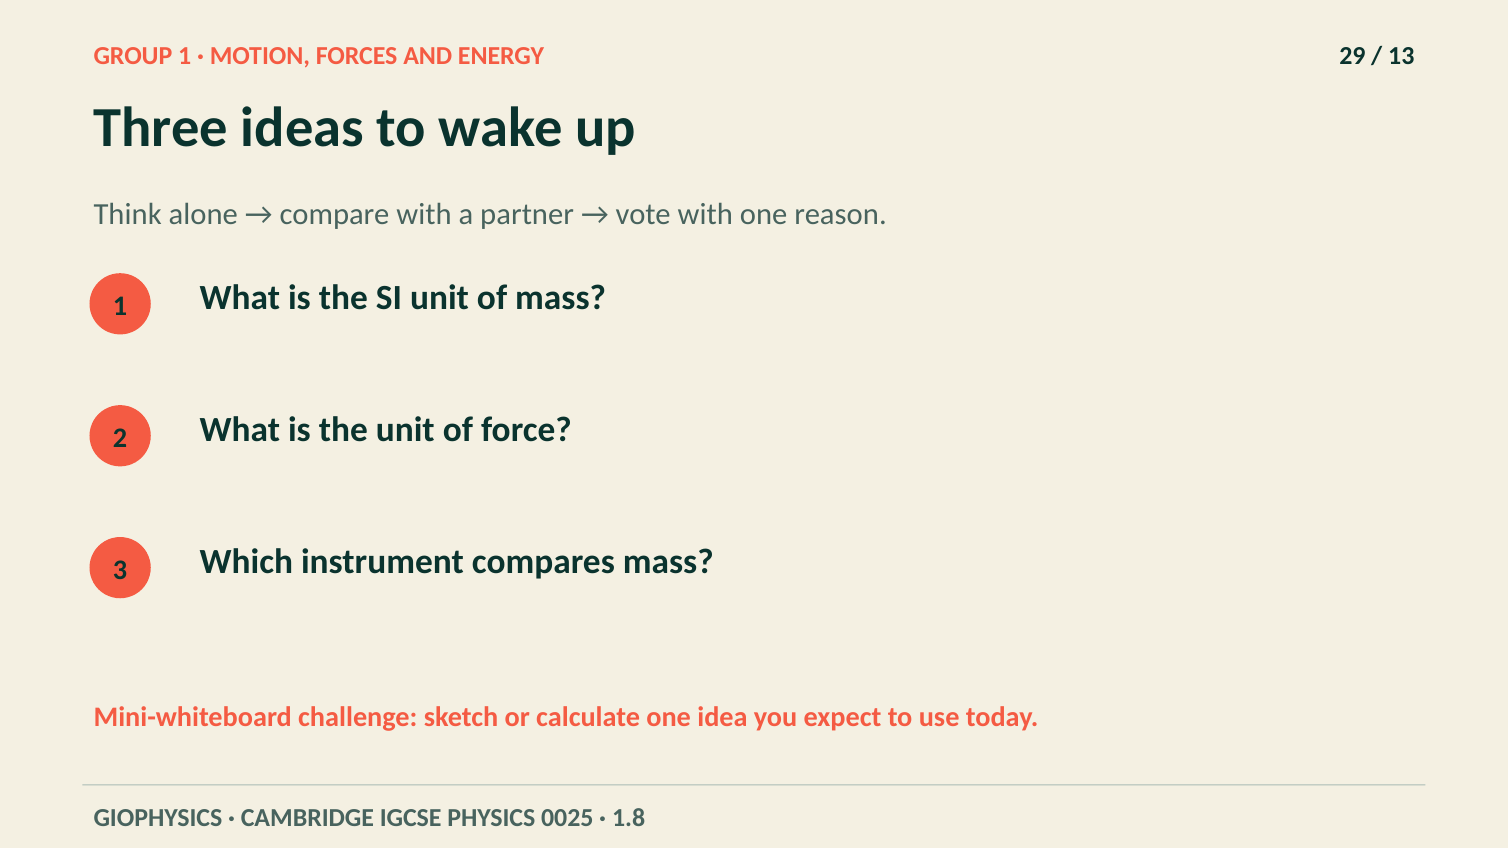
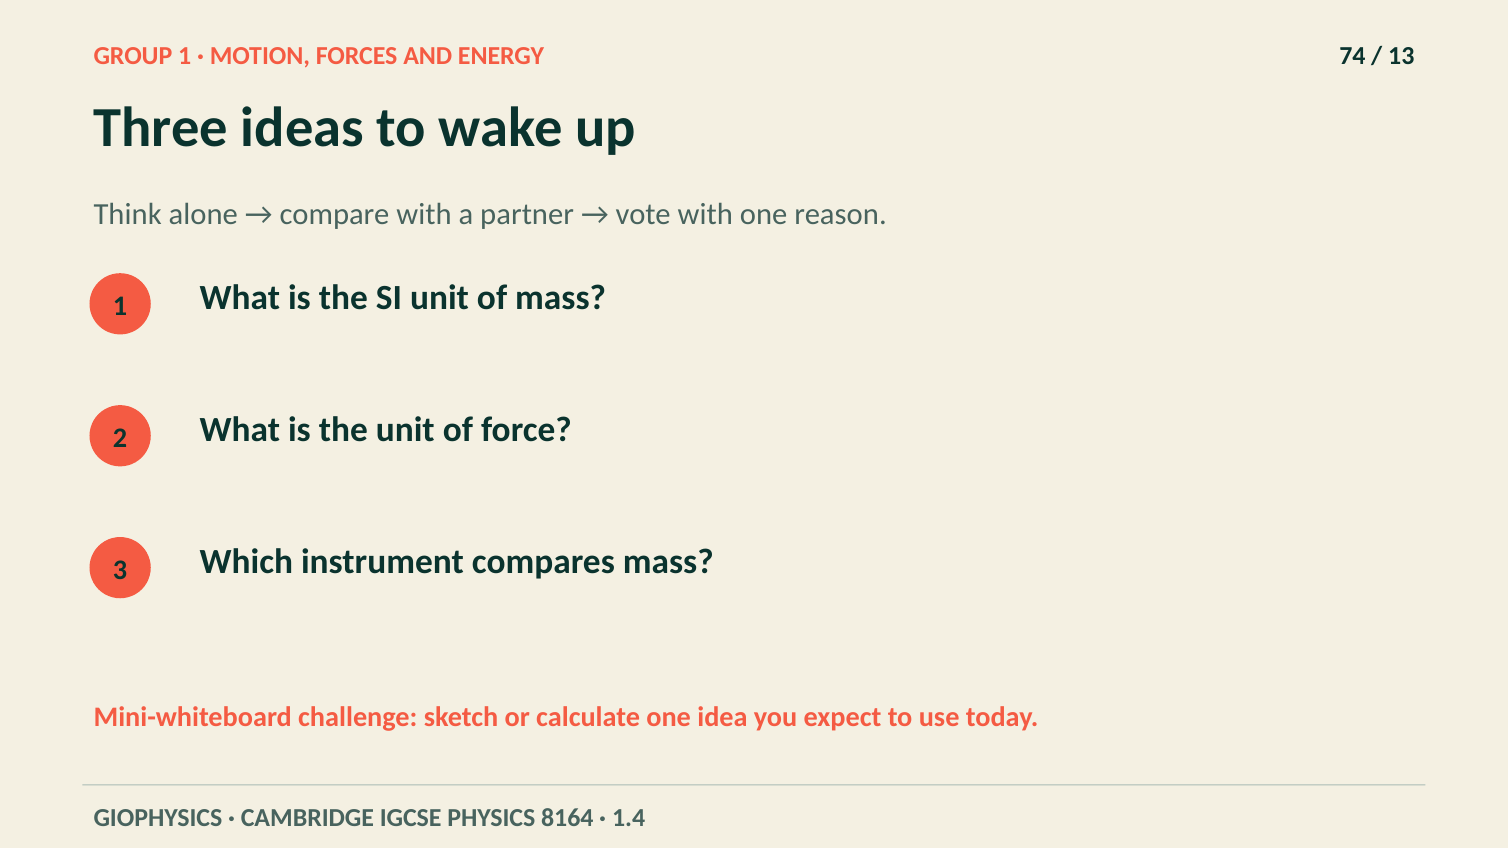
29: 29 -> 74
0025: 0025 -> 8164
1.8: 1.8 -> 1.4
